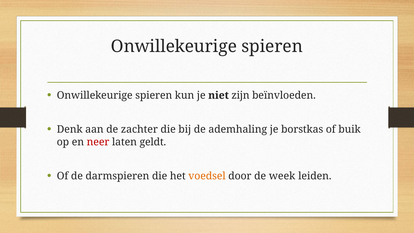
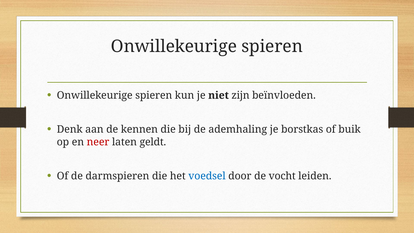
zachter: zachter -> kennen
voedsel colour: orange -> blue
week: week -> vocht
